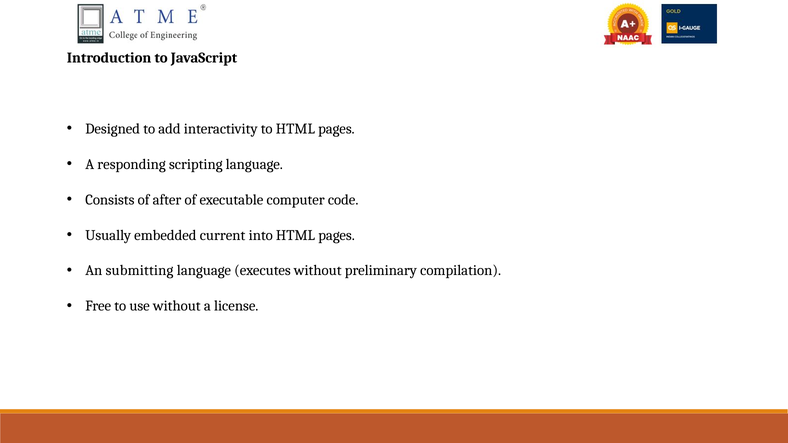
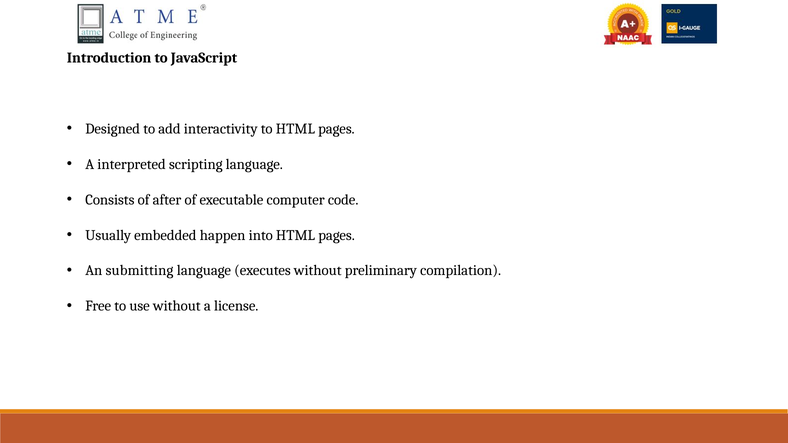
responding: responding -> interpreted
current: current -> happen
